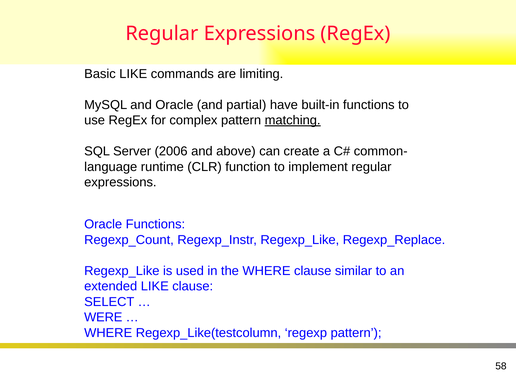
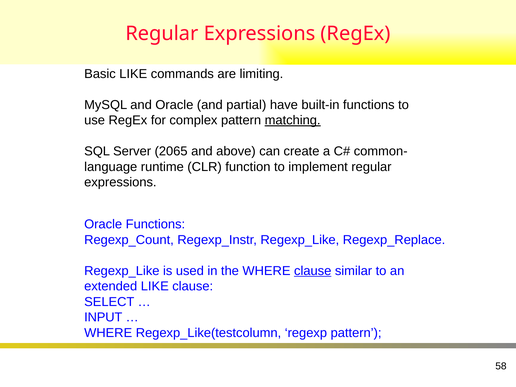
2006: 2006 -> 2065
clause at (313, 271) underline: none -> present
WERE: WERE -> INPUT
